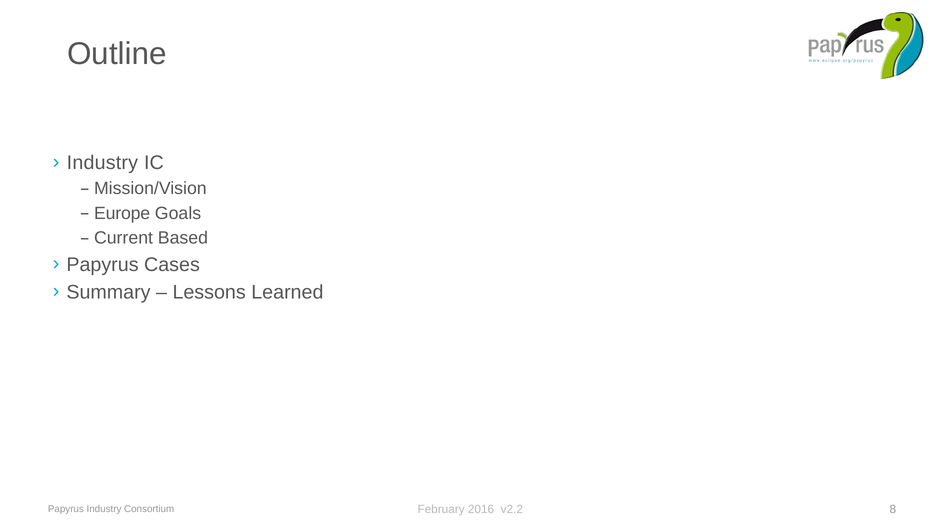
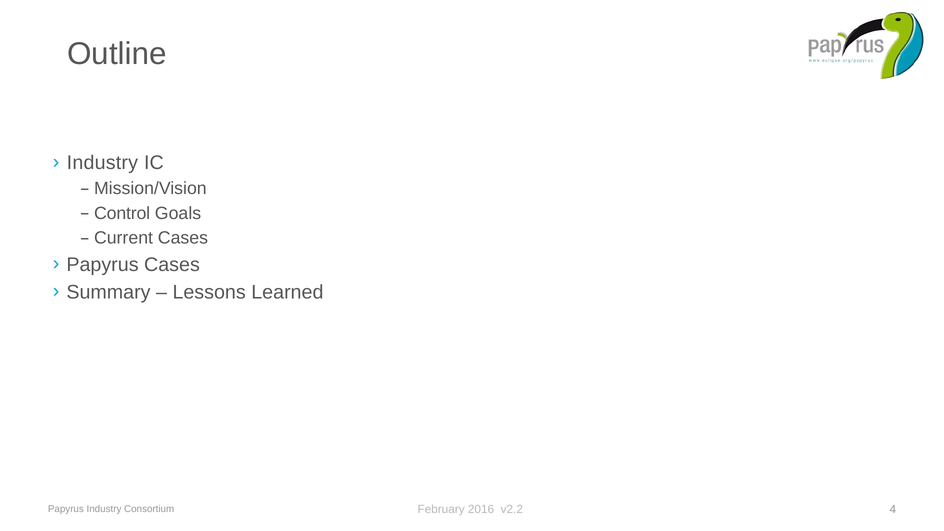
Europe: Europe -> Control
Current Based: Based -> Cases
8: 8 -> 4
